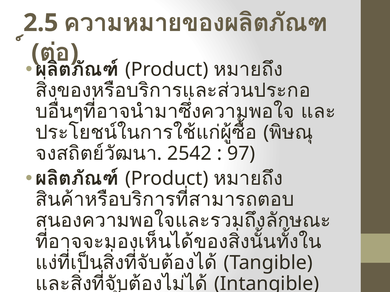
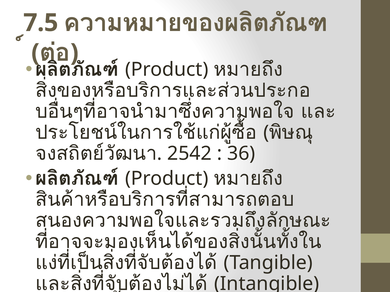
2.5: 2.5 -> 7.5
97: 97 -> 36
